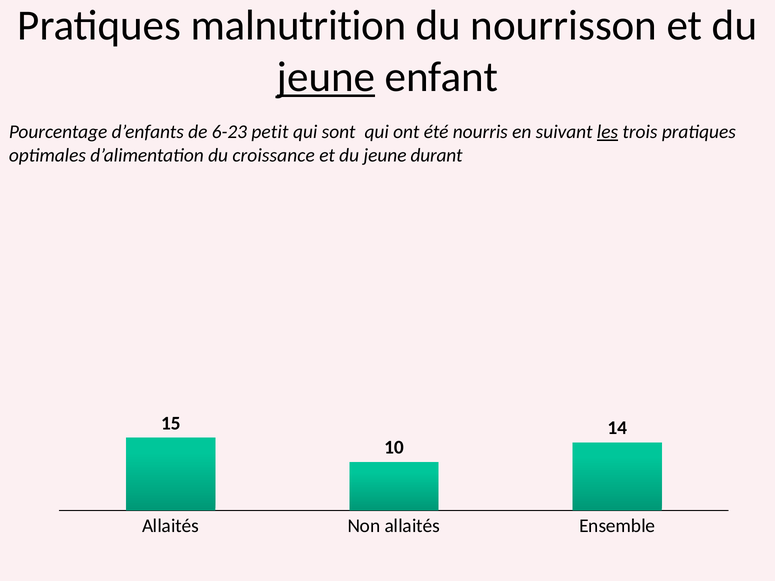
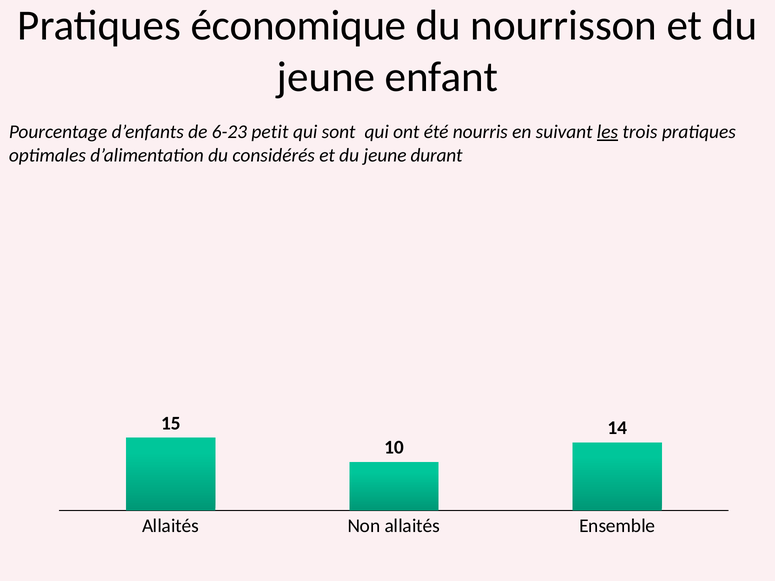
malnutrition: malnutrition -> économique
jeune at (326, 77) underline: present -> none
croissance: croissance -> considérés
